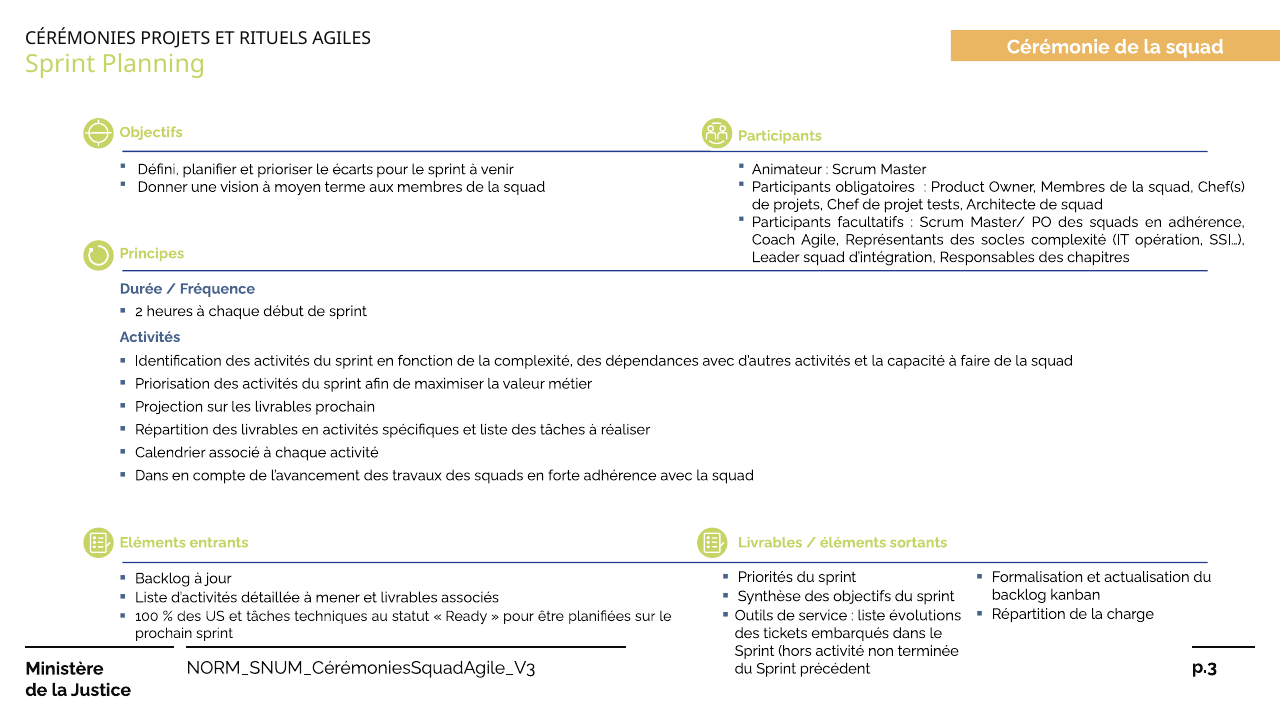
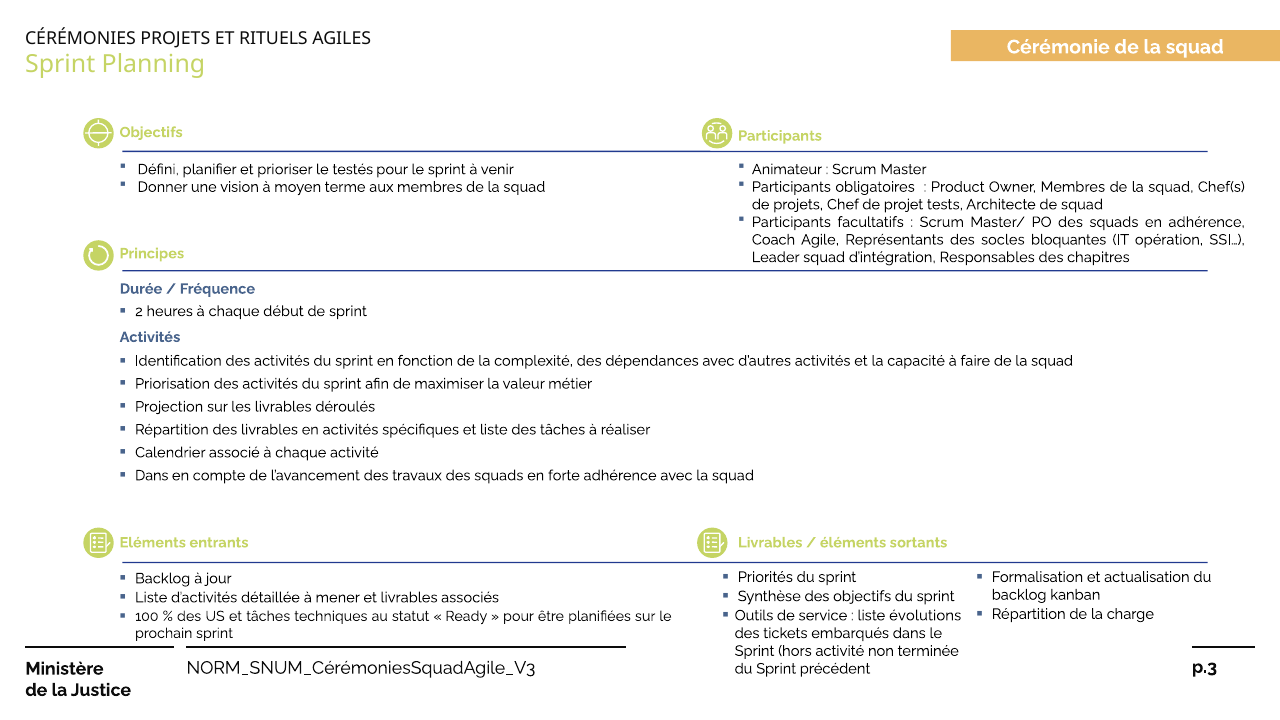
écarts: écarts -> testés
socles complexité: complexité -> bloquantes
livrables prochain: prochain -> déroulés
